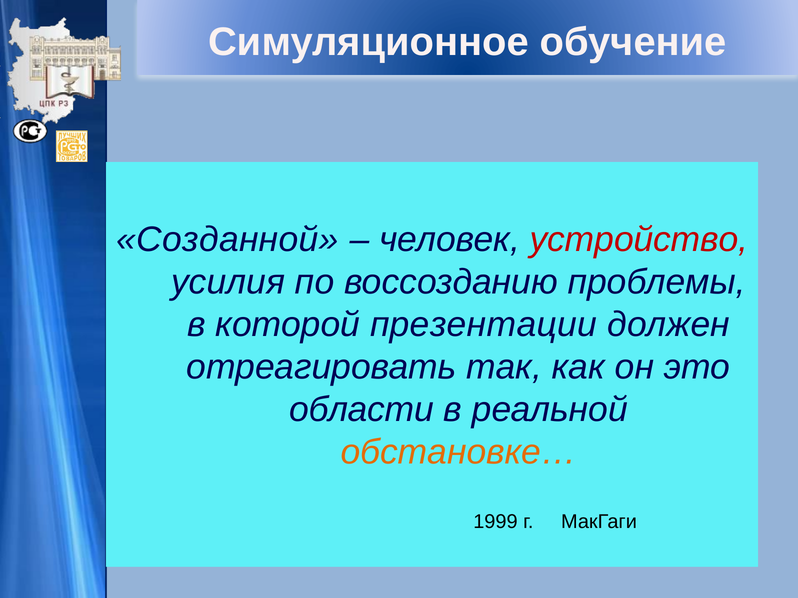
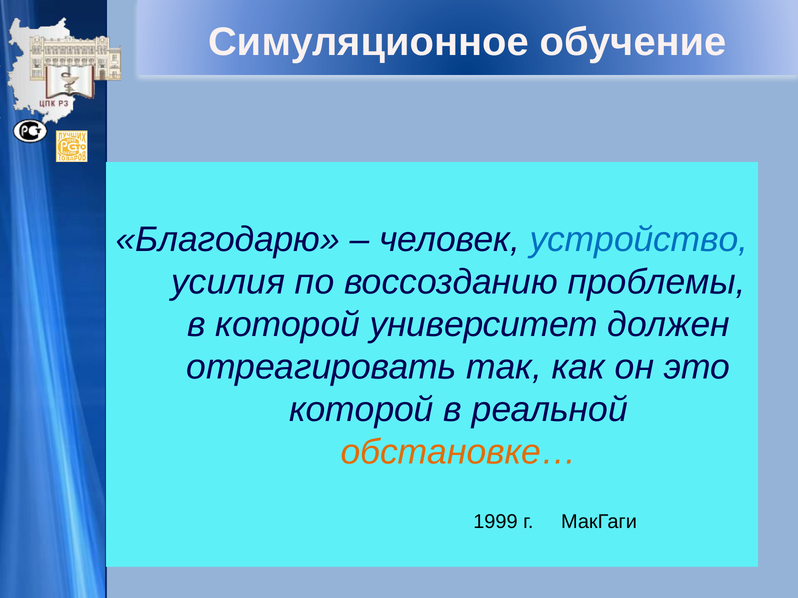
Созданной: Созданной -> Благодарю
устройство colour: red -> blue
презентации: презентации -> университет
области at (361, 410): области -> которой
